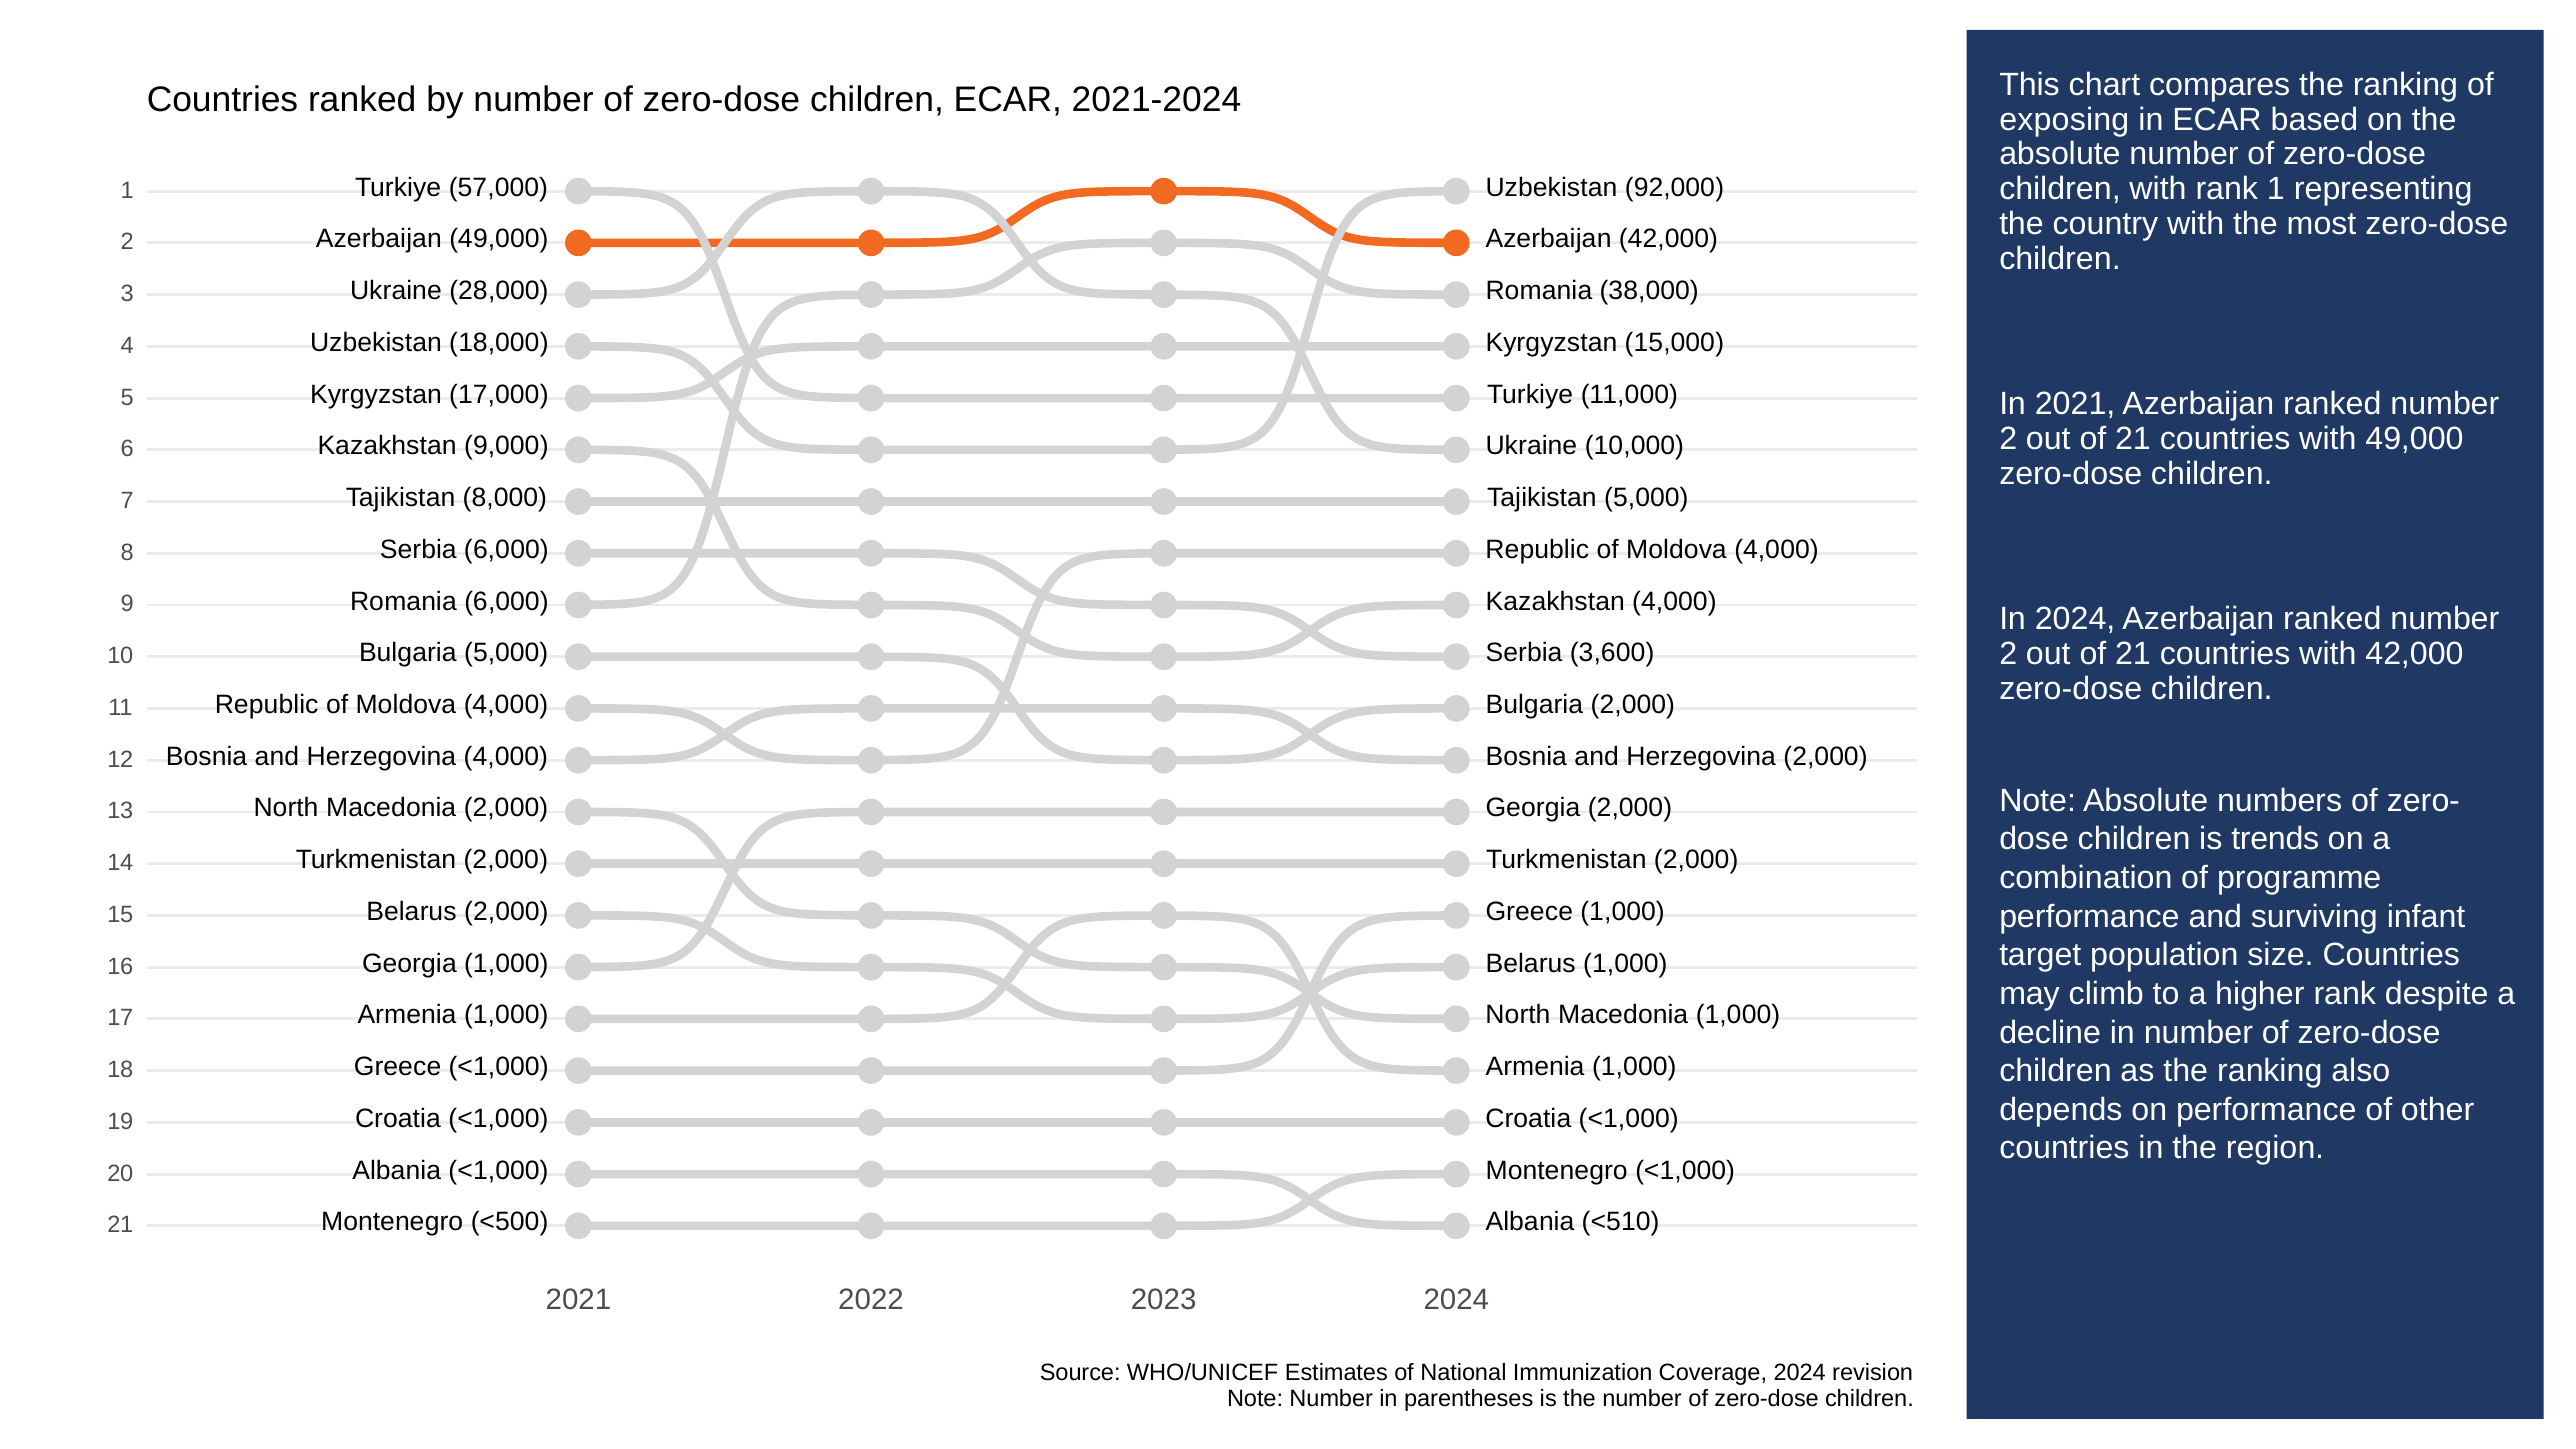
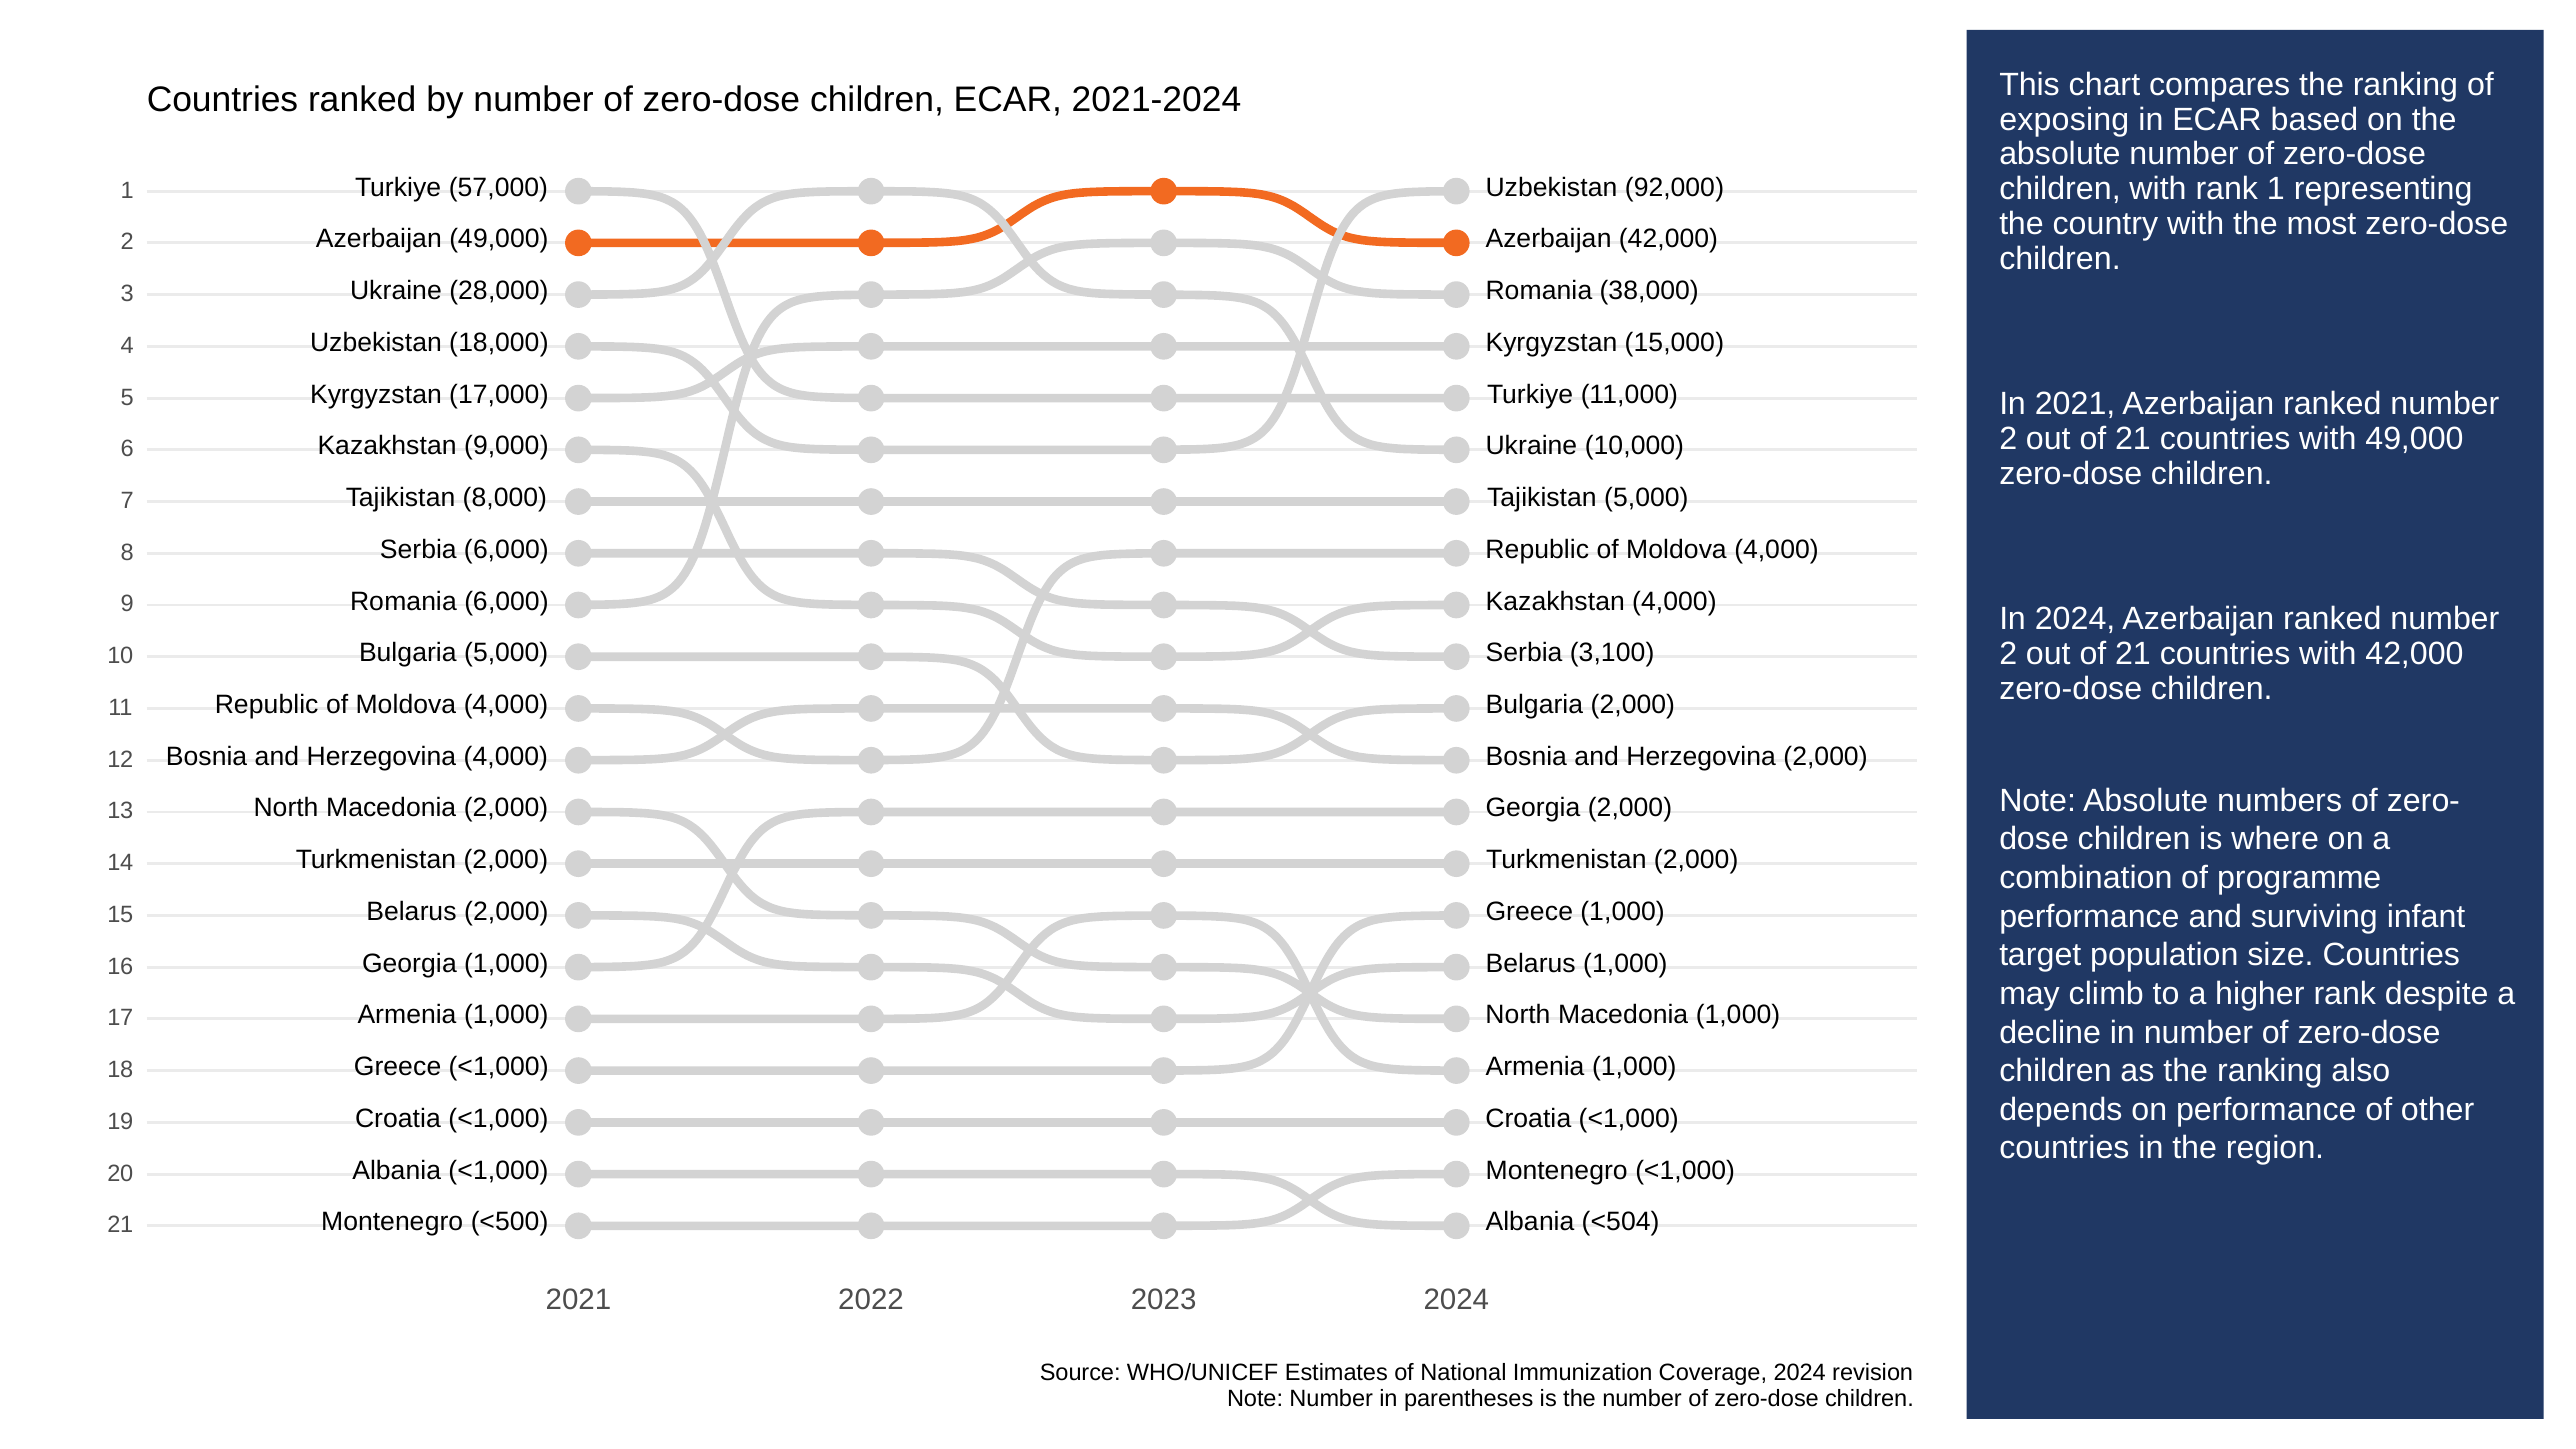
3,600: 3,600 -> 3,100
trends: trends -> where
<510: <510 -> <504
